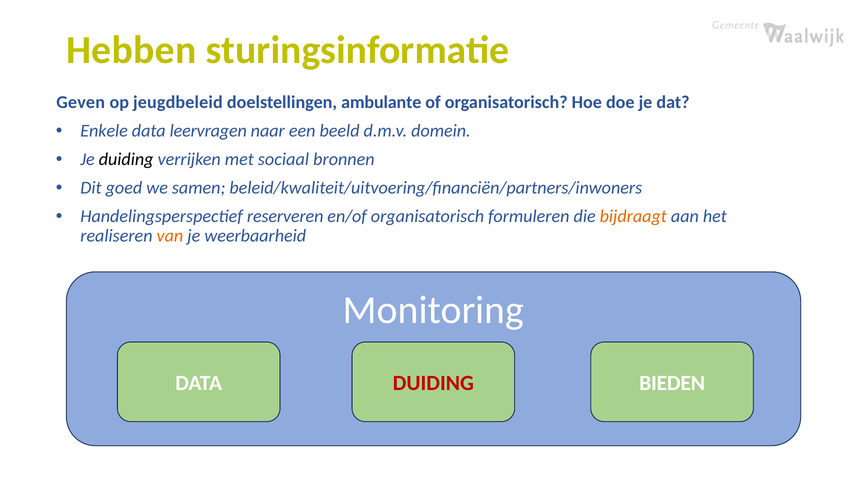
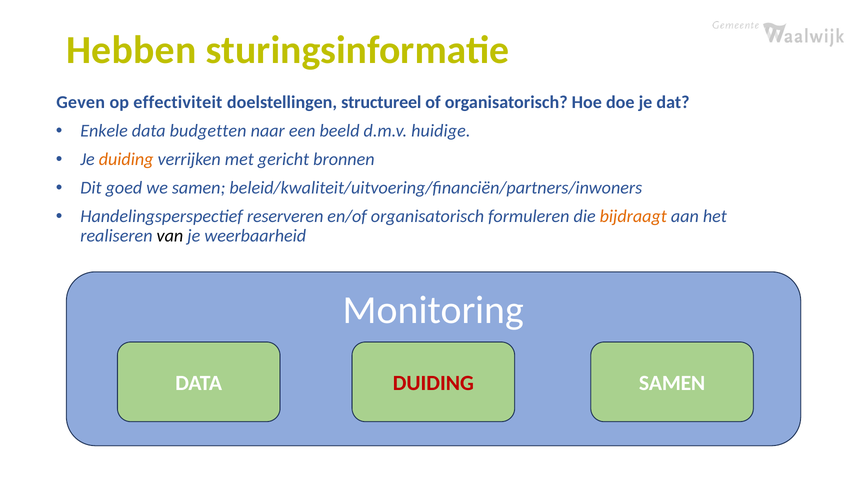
jeugdbeleid: jeugdbeleid -> effectiviteit
ambulante: ambulante -> structureel
leervragen: leervragen -> budgetten
domein: domein -> huidige
duiding at (126, 160) colour: black -> orange
sociaal: sociaal -> gericht
van colour: orange -> black
DATA BIEDEN: BIEDEN -> SAMEN
